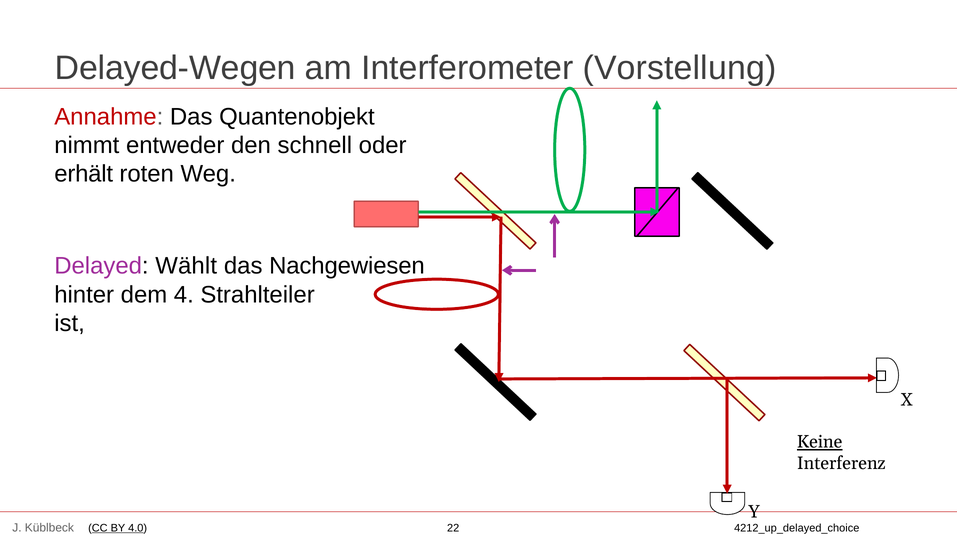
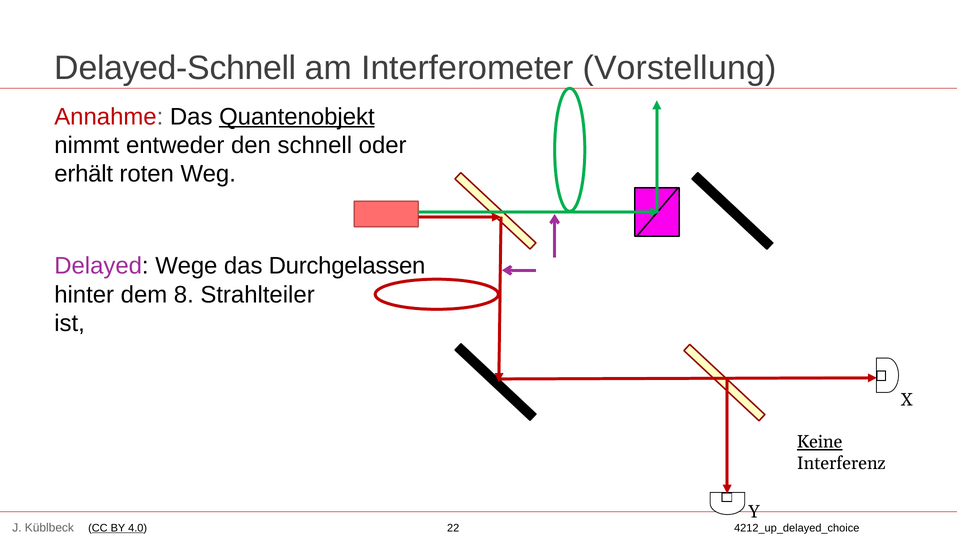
Delayed-Wegen: Delayed-Wegen -> Delayed-Schnell
Quantenobjekt underline: none -> present
Wählt: Wählt -> Wege
Nachgewiesen: Nachgewiesen -> Durchgelassen
4: 4 -> 8
